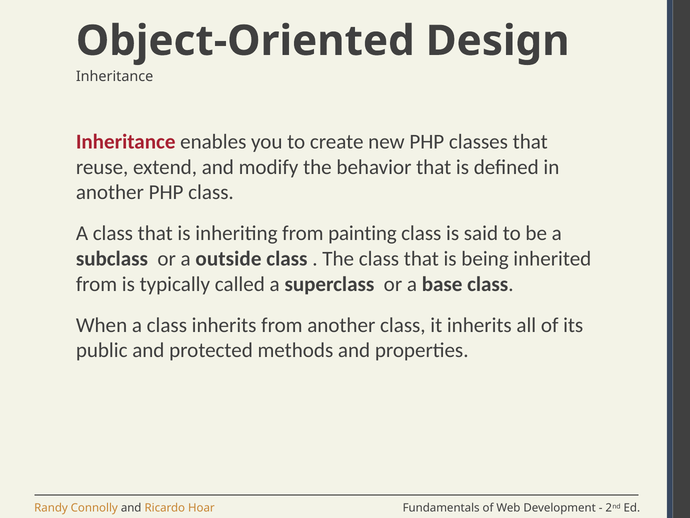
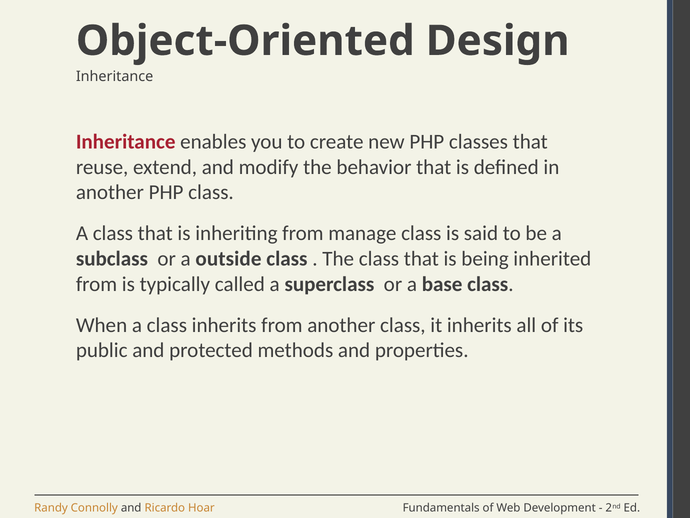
painting: painting -> manage
